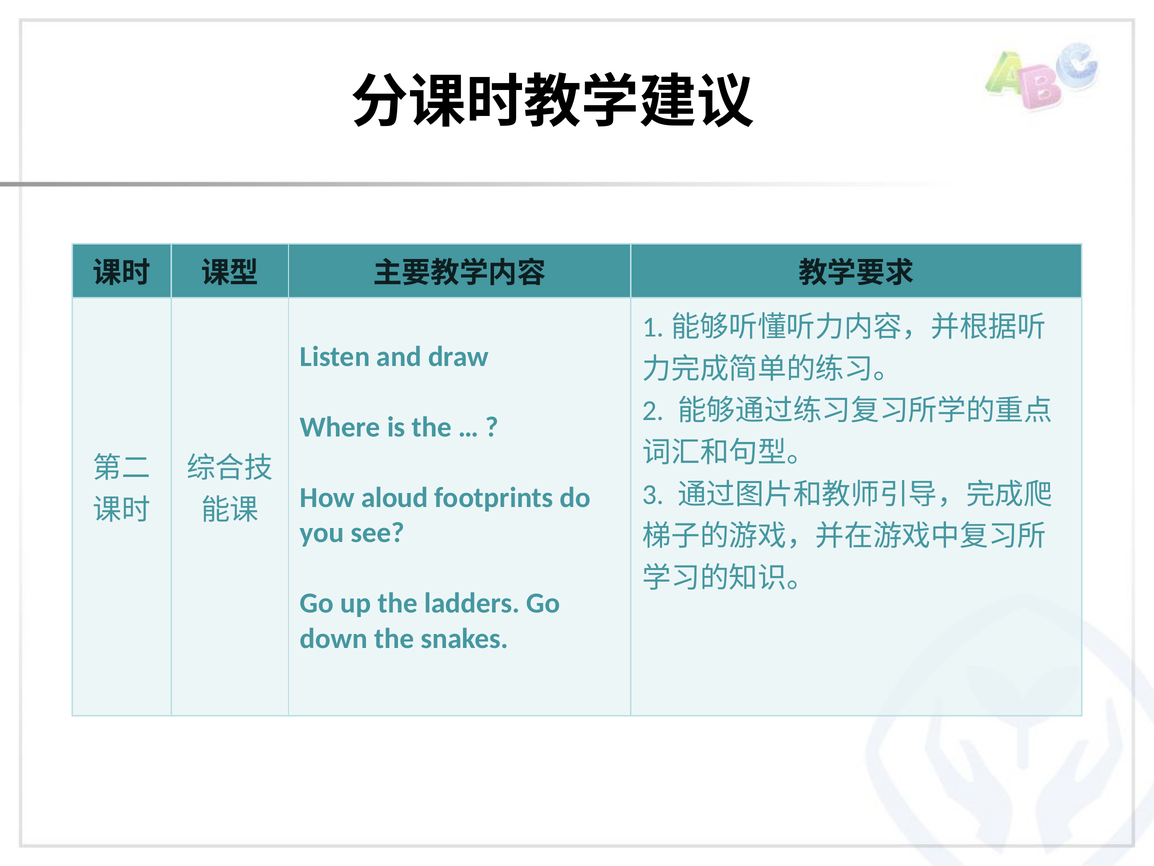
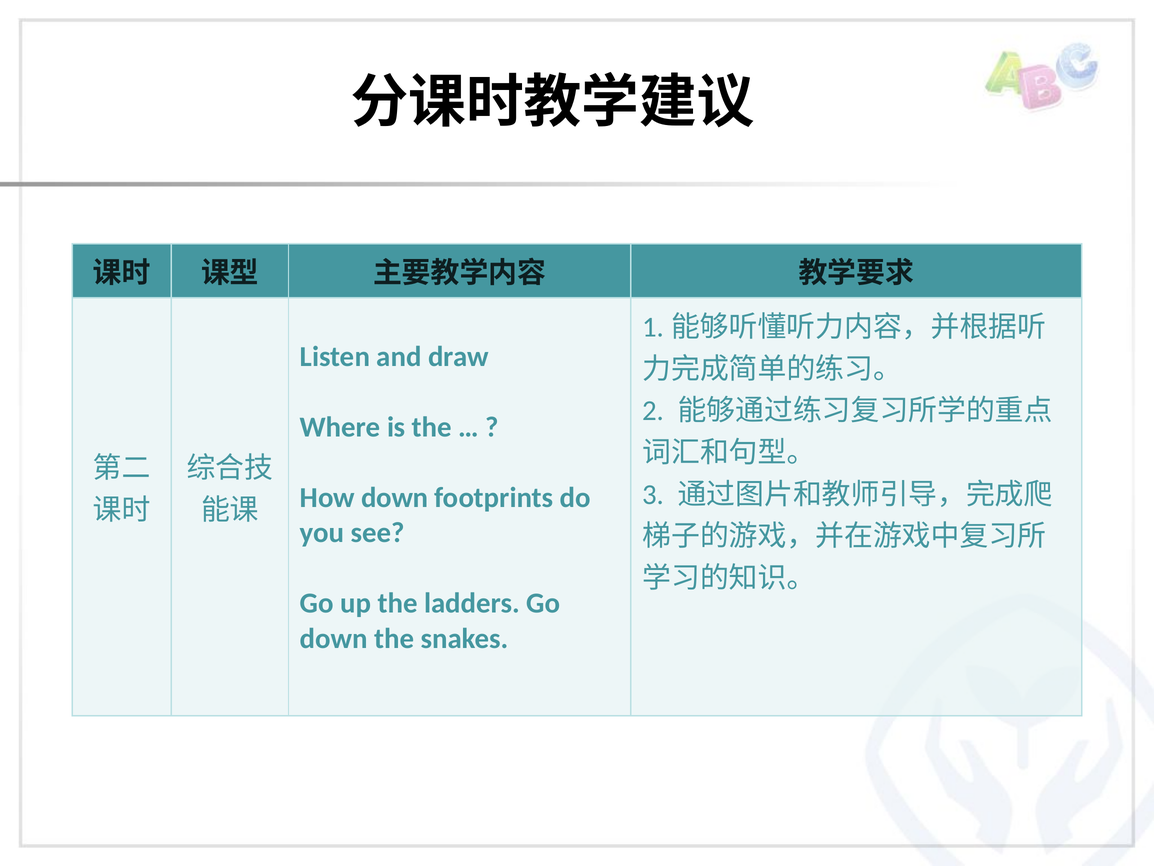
How aloud: aloud -> down
